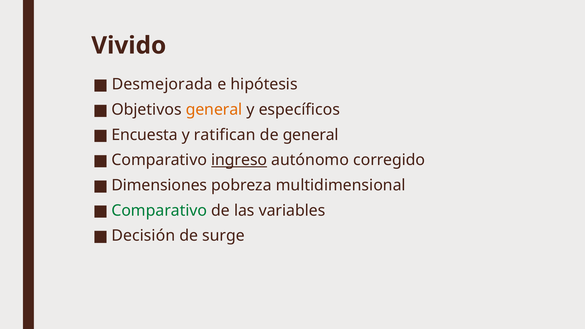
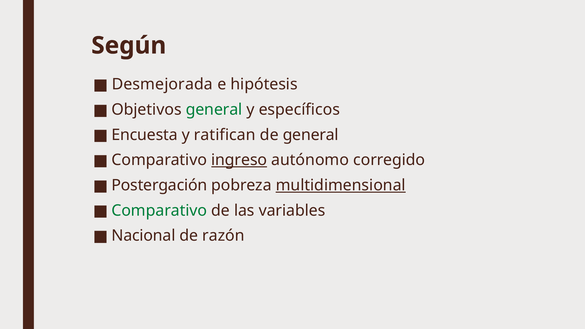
Vivido: Vivido -> Según
general at (214, 110) colour: orange -> green
Dimensiones: Dimensiones -> Postergación
multidimensional underline: none -> present
Decisión: Decisión -> Nacional
surge: surge -> razón
